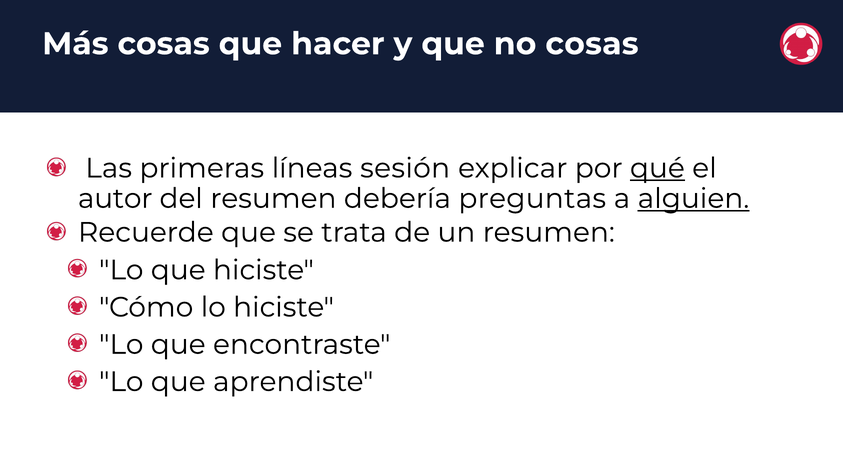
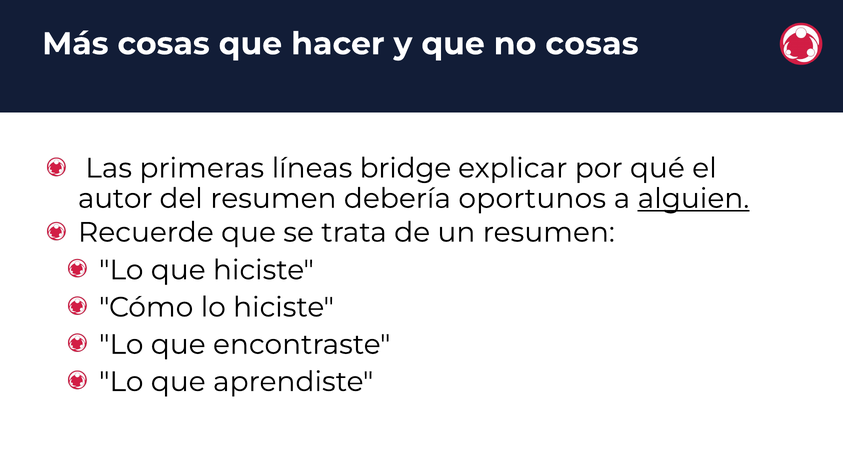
sesión: sesión -> bridge
qué underline: present -> none
preguntas: preguntas -> oportunos
